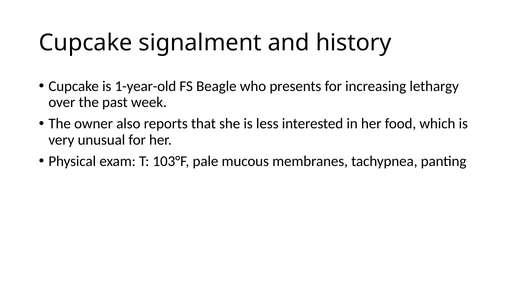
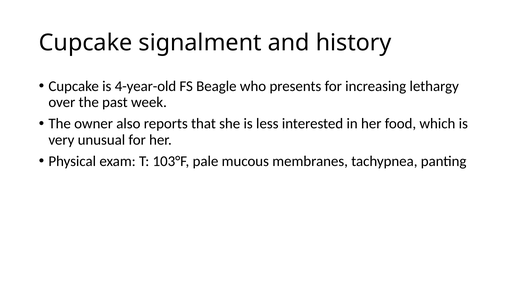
1-year-old: 1-year-old -> 4-year-old
